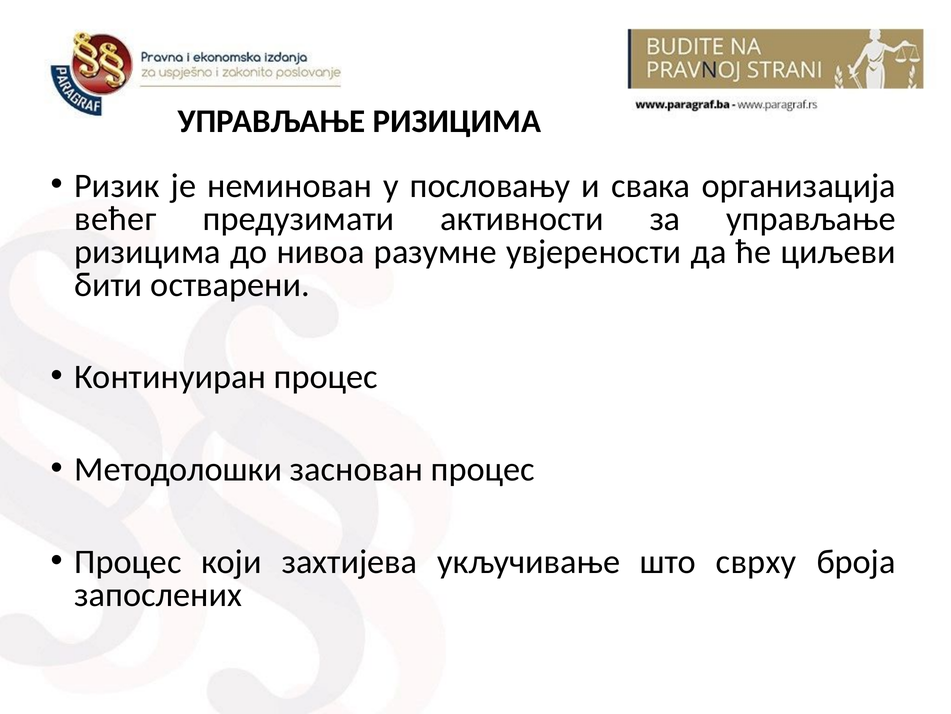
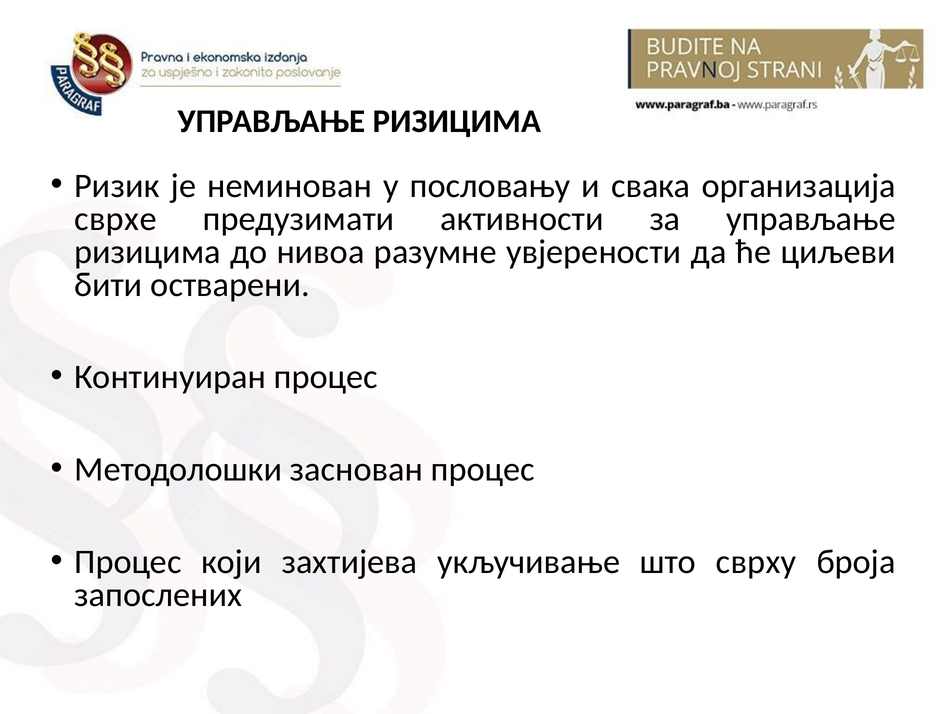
већег: већег -> сврхе
